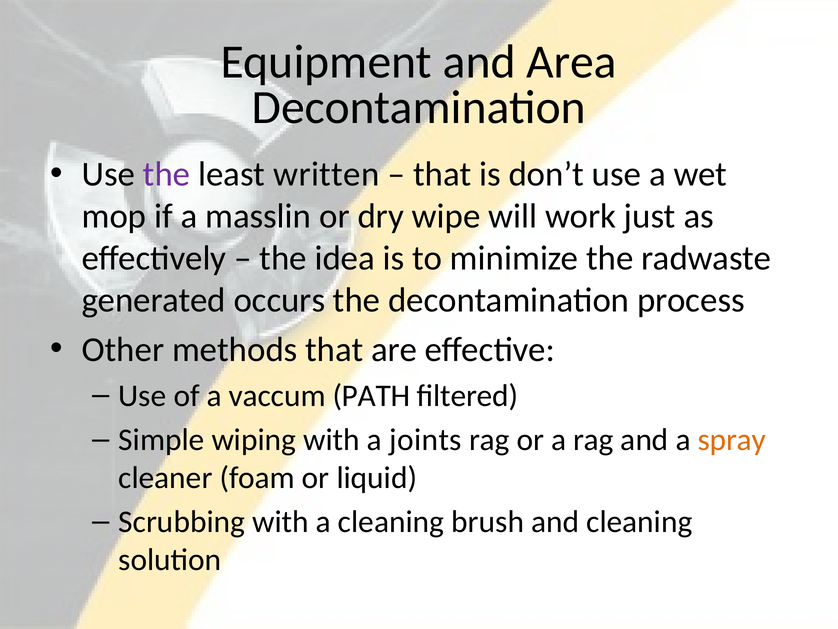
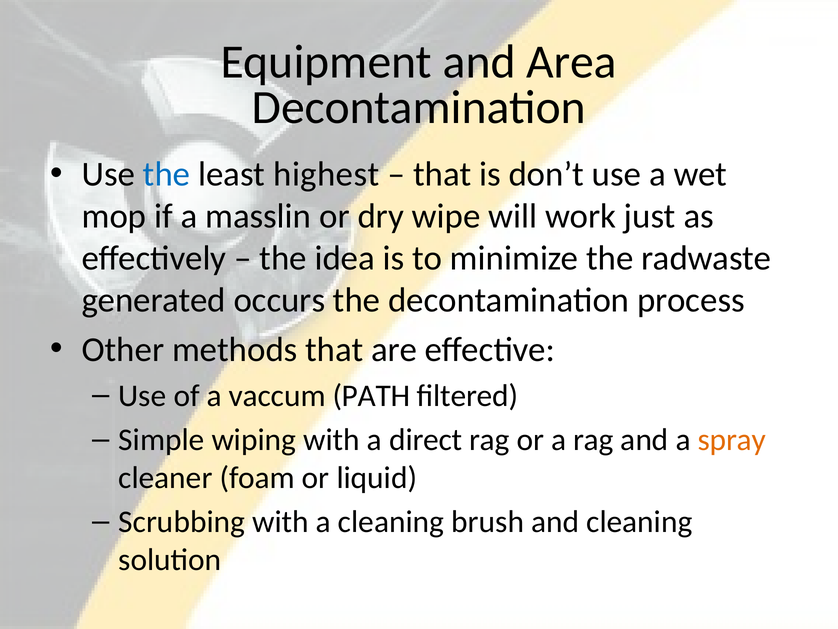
the at (167, 174) colour: purple -> blue
written: written -> highest
joints: joints -> direct
